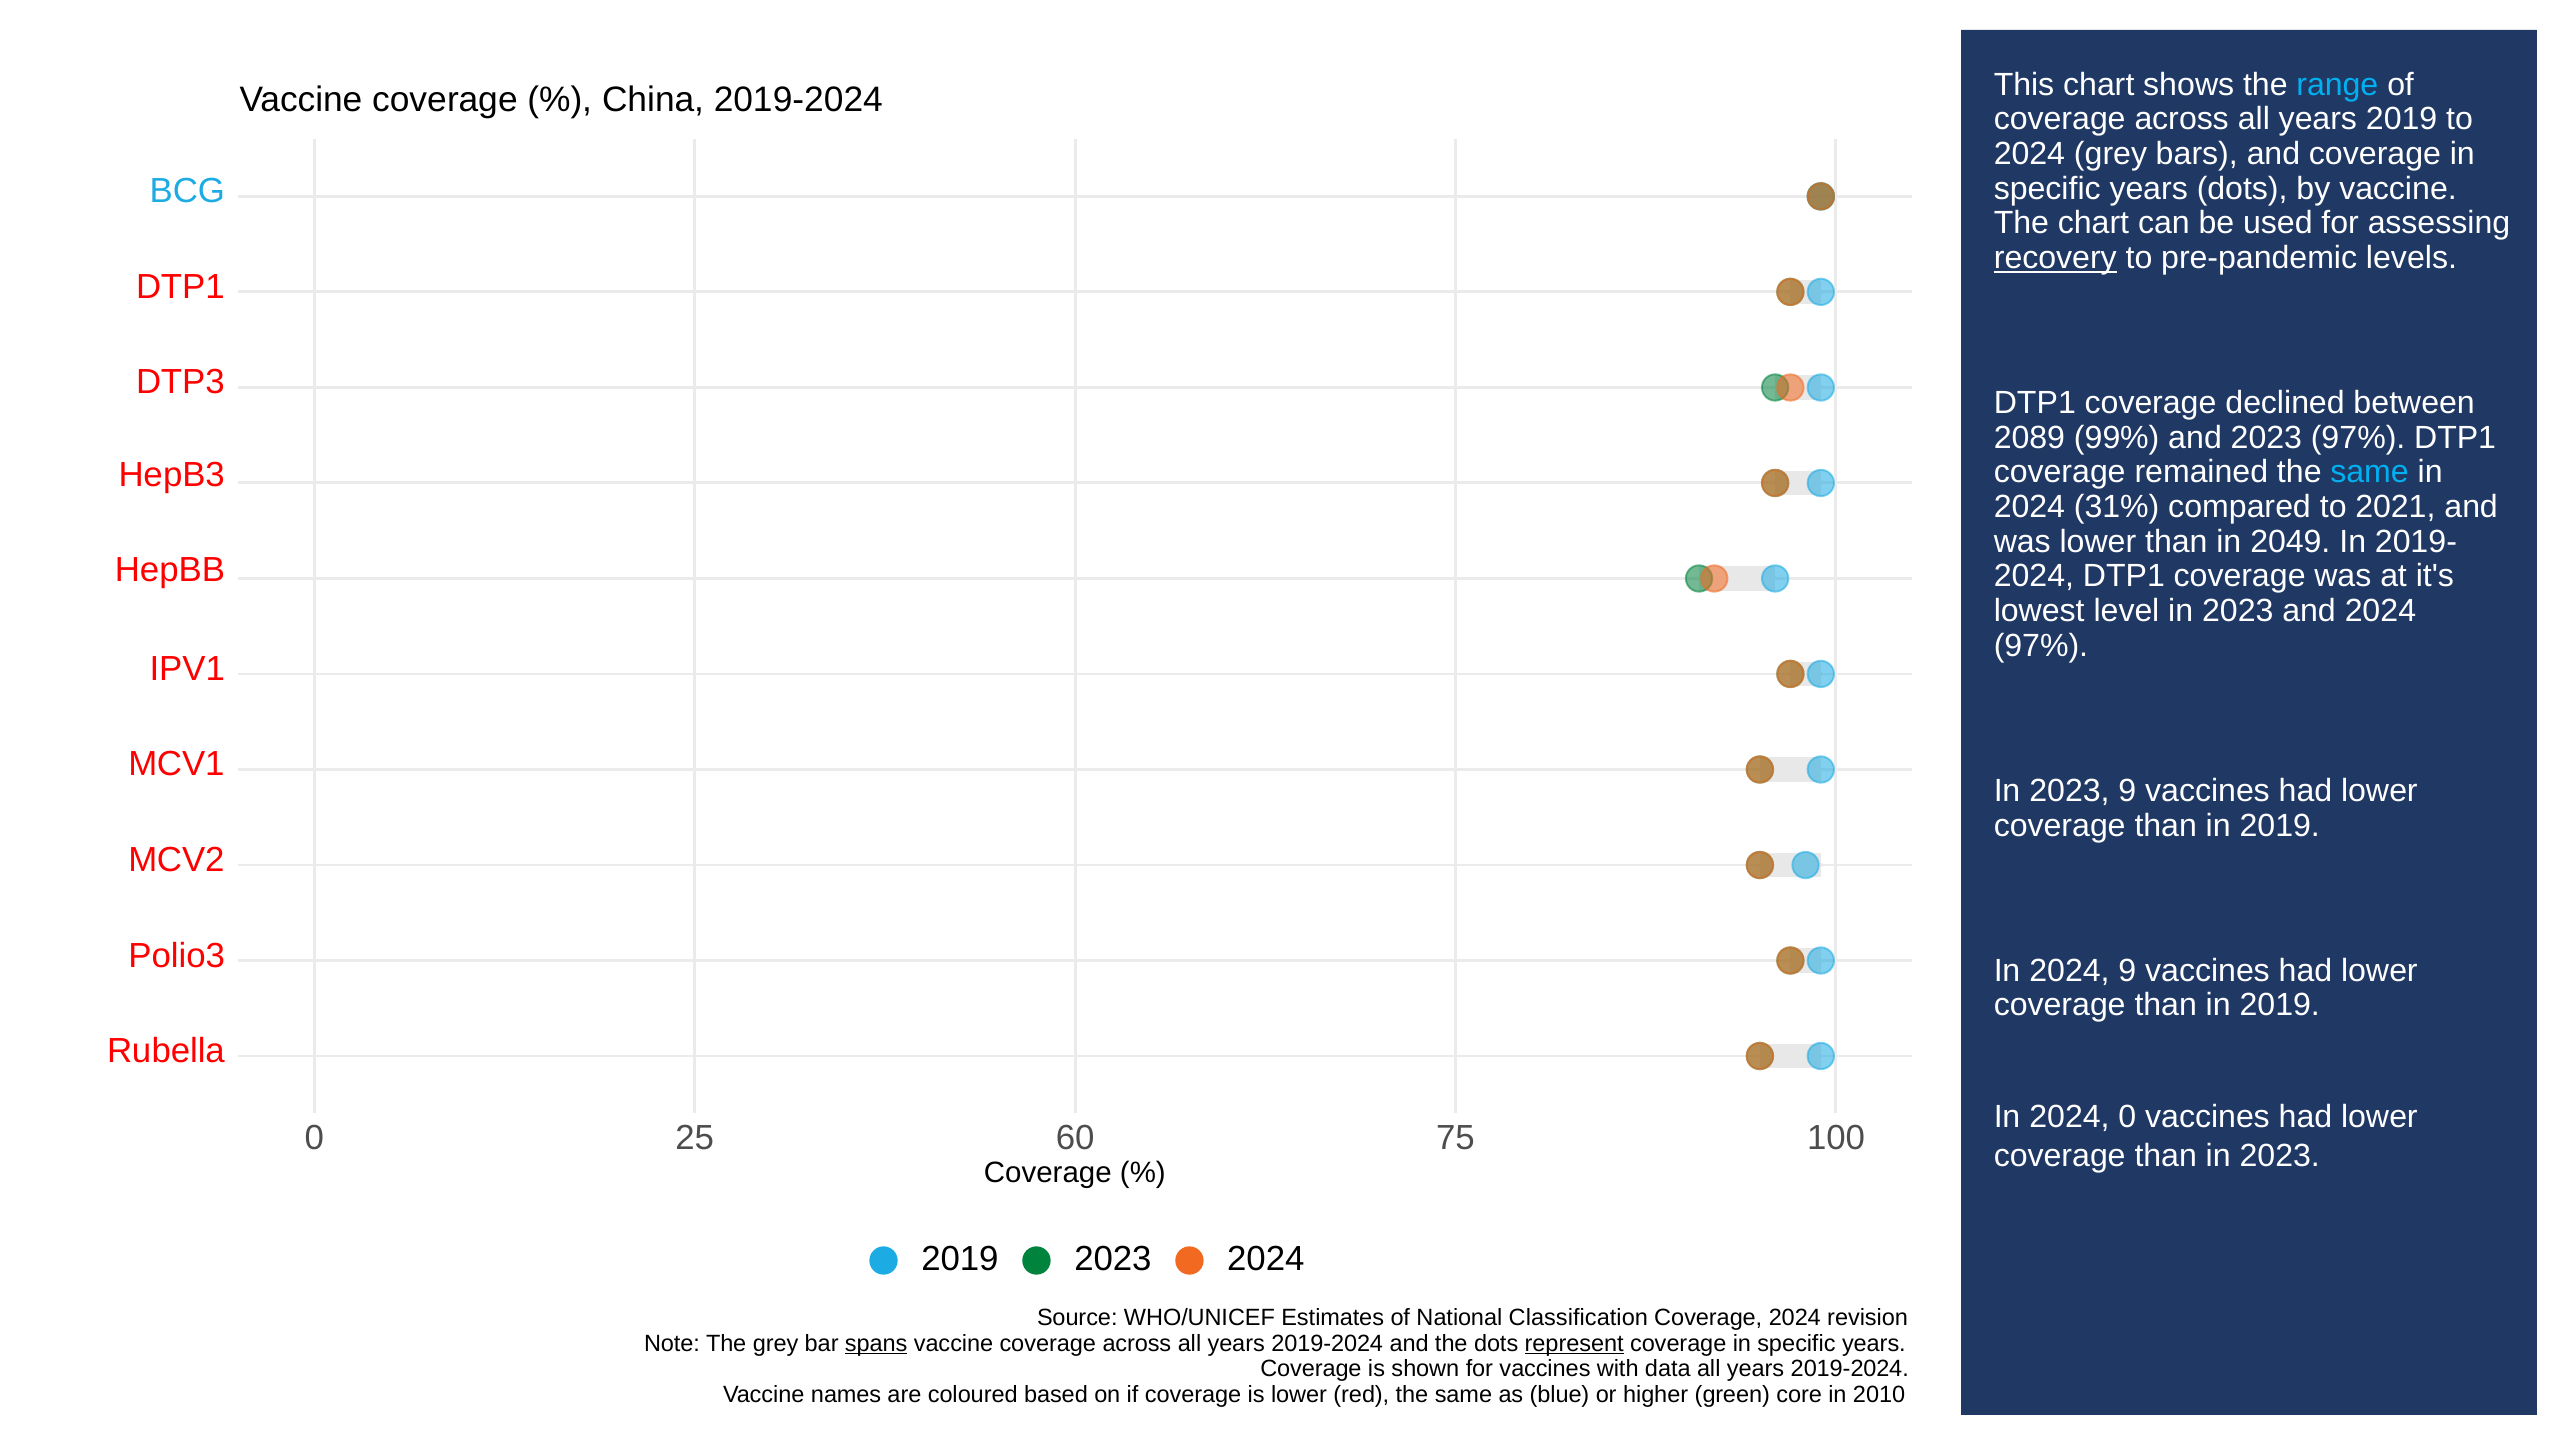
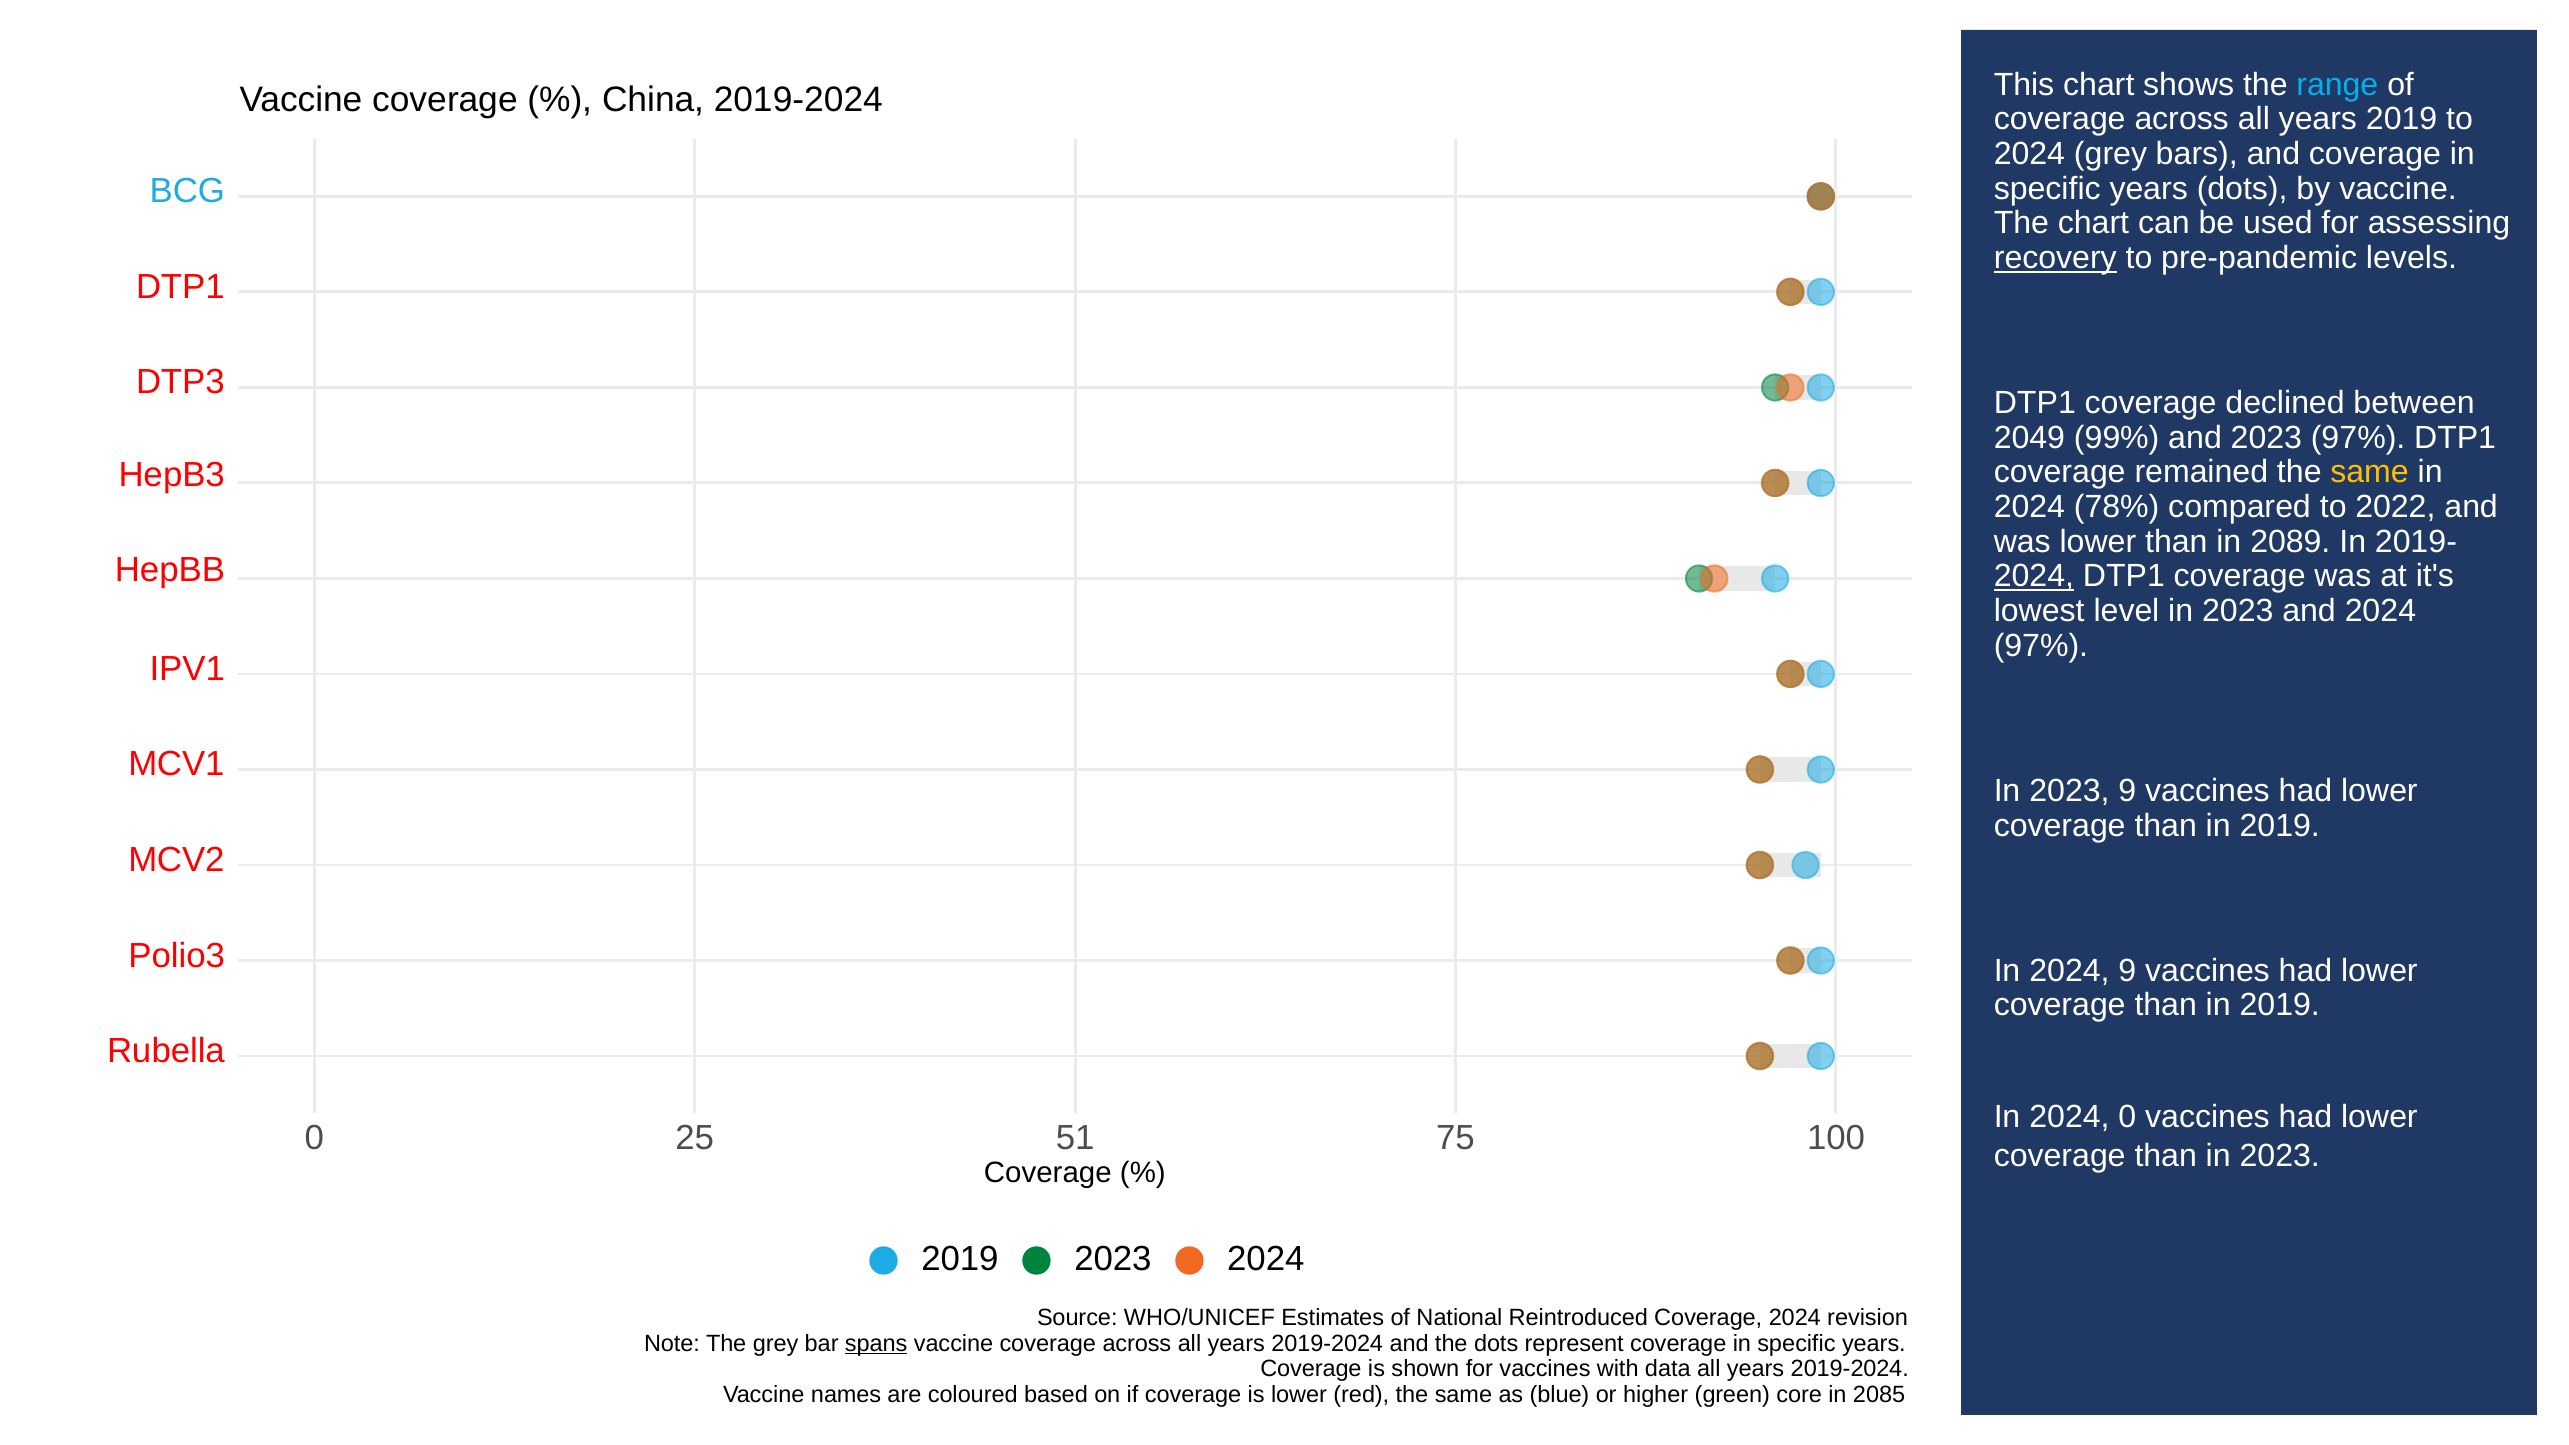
2089: 2089 -> 2049
same at (2370, 472) colour: light blue -> yellow
31%: 31% -> 78%
2021: 2021 -> 2022
2049: 2049 -> 2089
2024 at (2034, 576) underline: none -> present
60: 60 -> 51
Classification: Classification -> Reintroduced
represent underline: present -> none
2010: 2010 -> 2085
